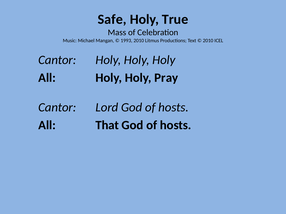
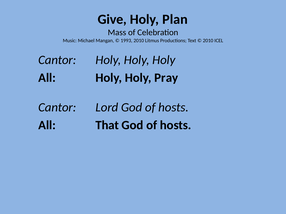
Safe: Safe -> Give
True: True -> Plan
